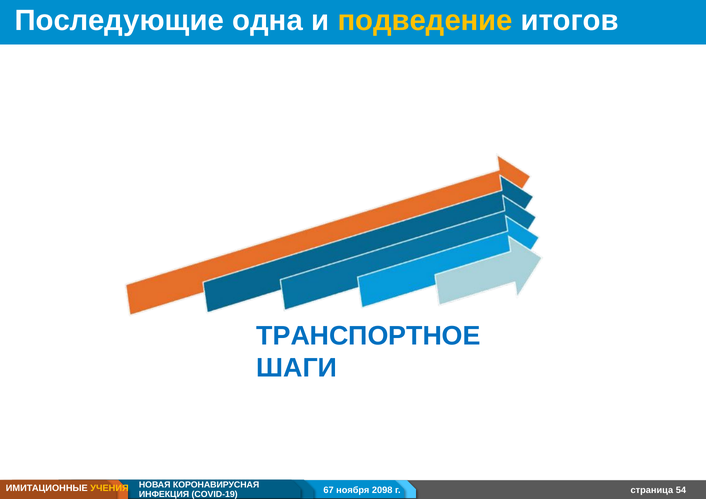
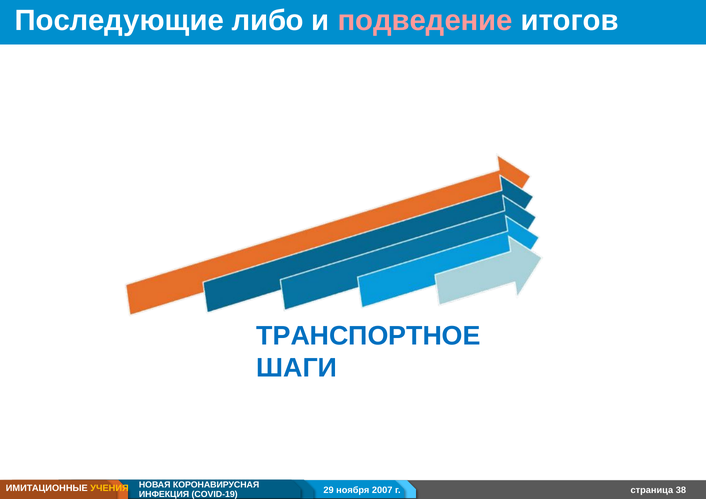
одна: одна -> либо
подведение colour: yellow -> pink
54: 54 -> 38
67: 67 -> 29
2098: 2098 -> 2007
